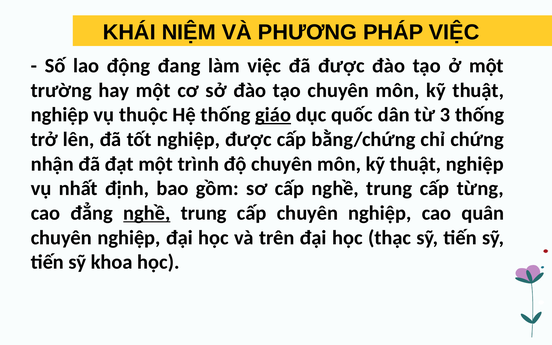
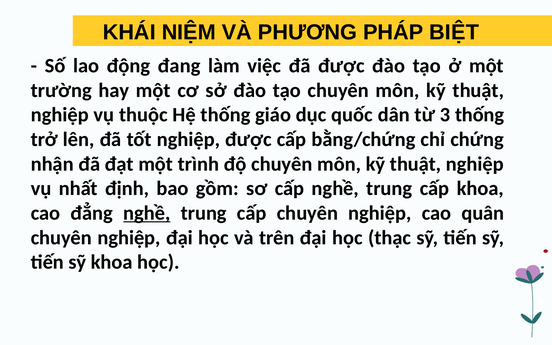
PHÁP VIỆC: VIỆC -> BIỆT
giáo underline: present -> none
cấp từng: từng -> khoa
